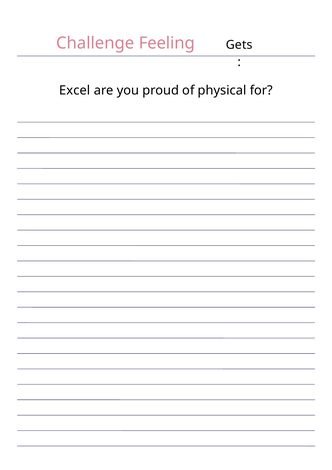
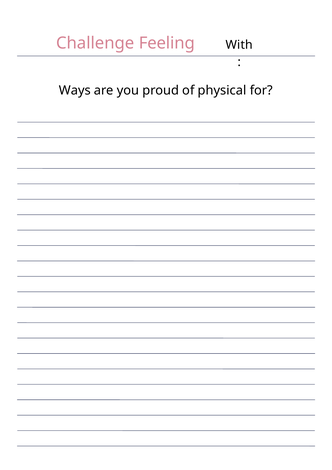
Gets: Gets -> With
Excel: Excel -> Ways
